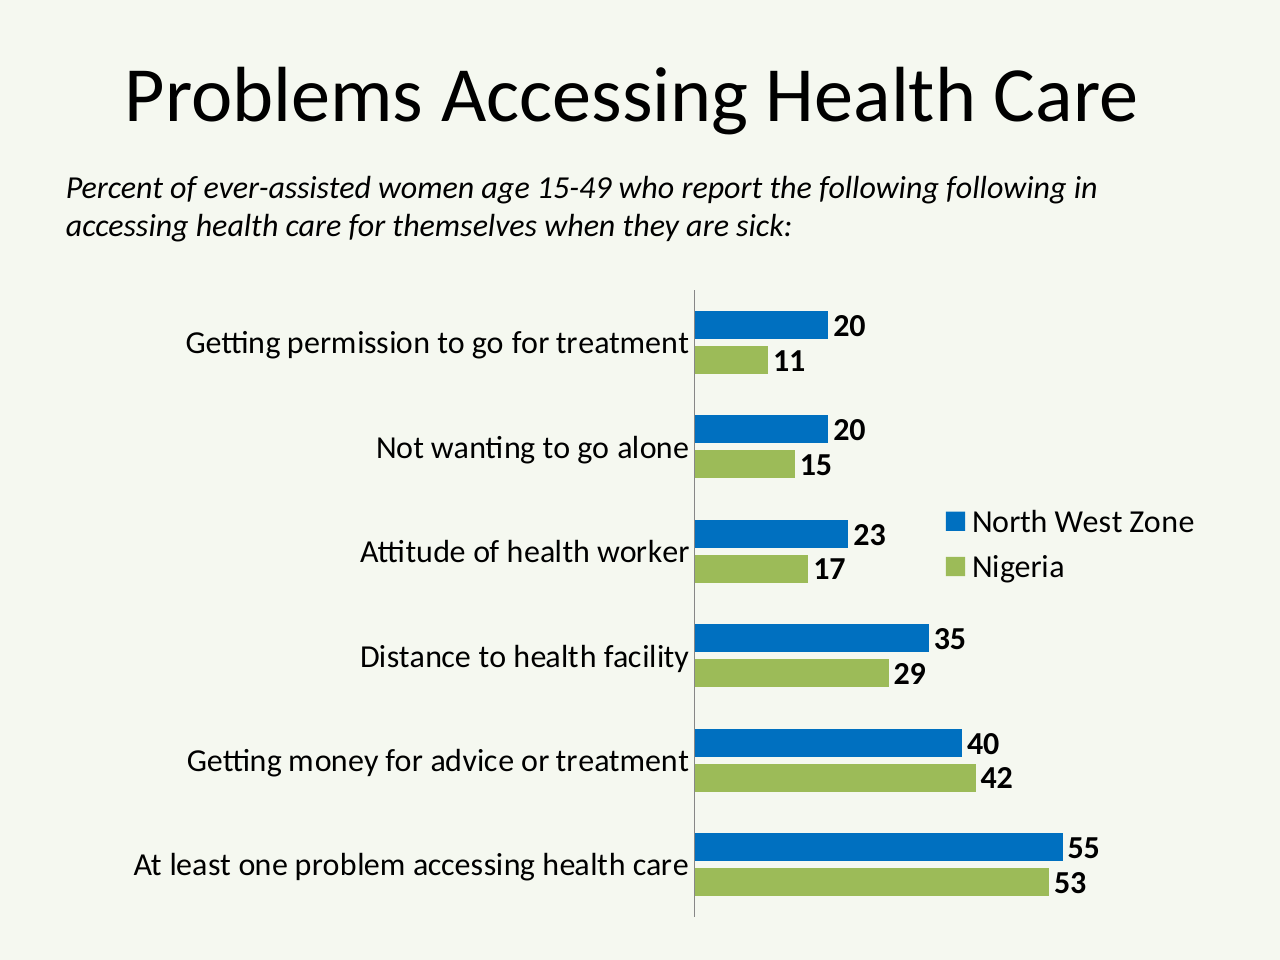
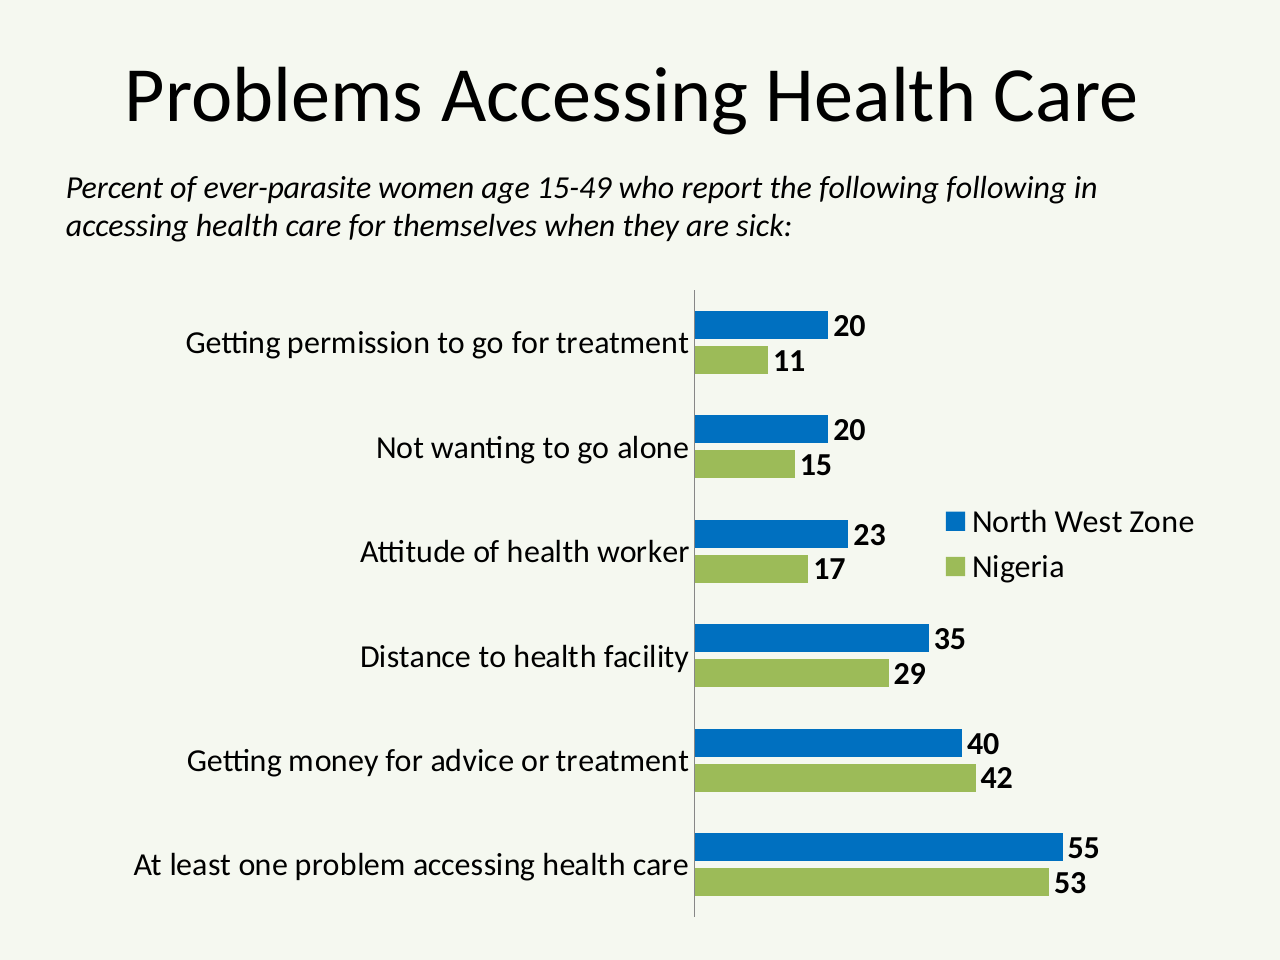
ever-assisted: ever-assisted -> ever-parasite
